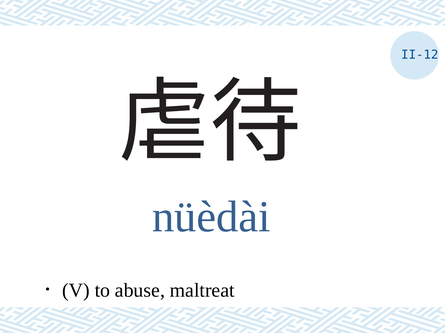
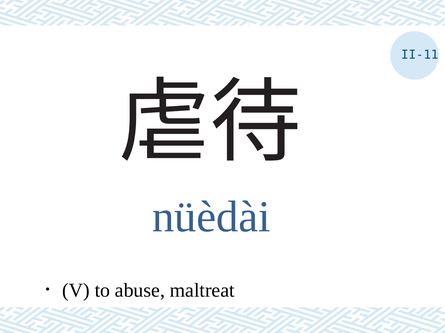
II-12: II-12 -> II-11
